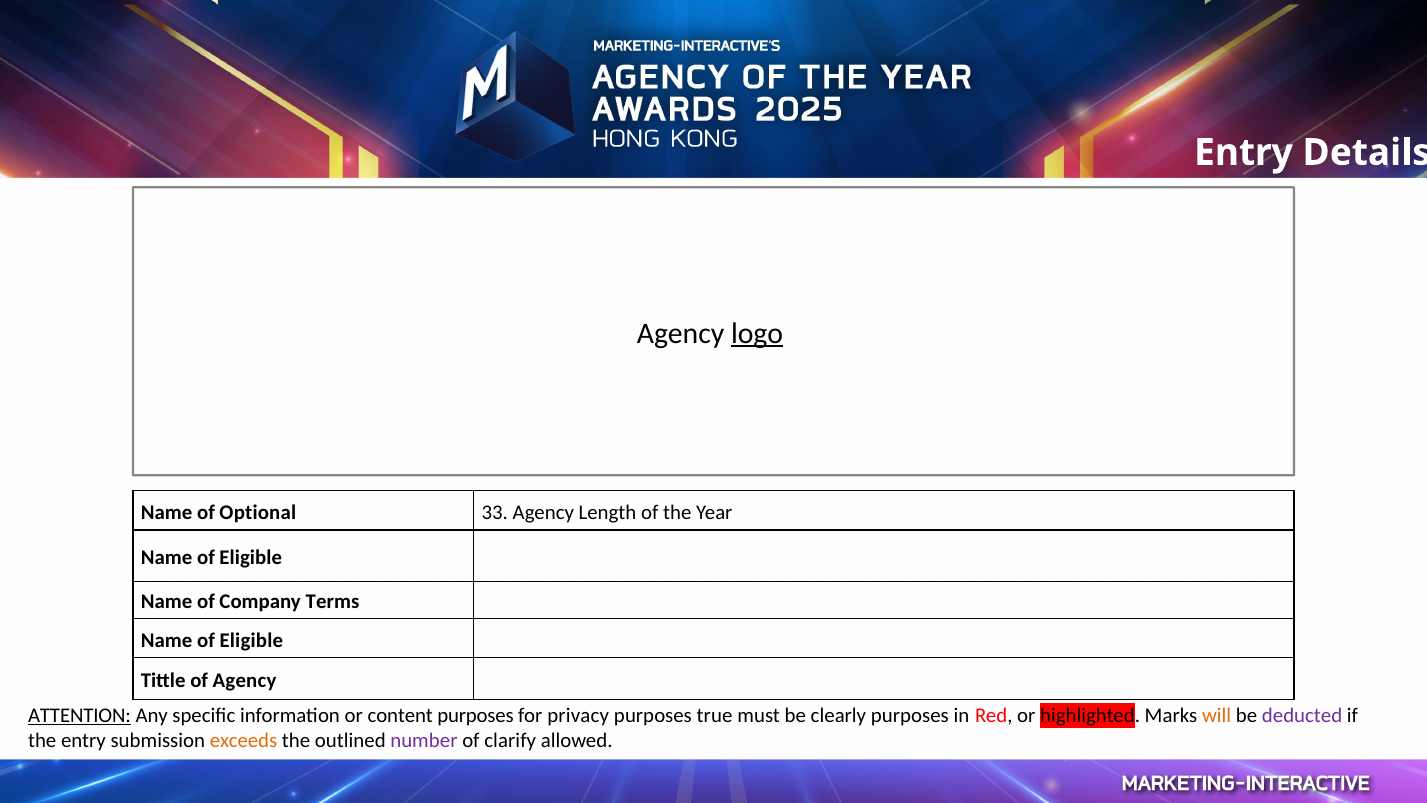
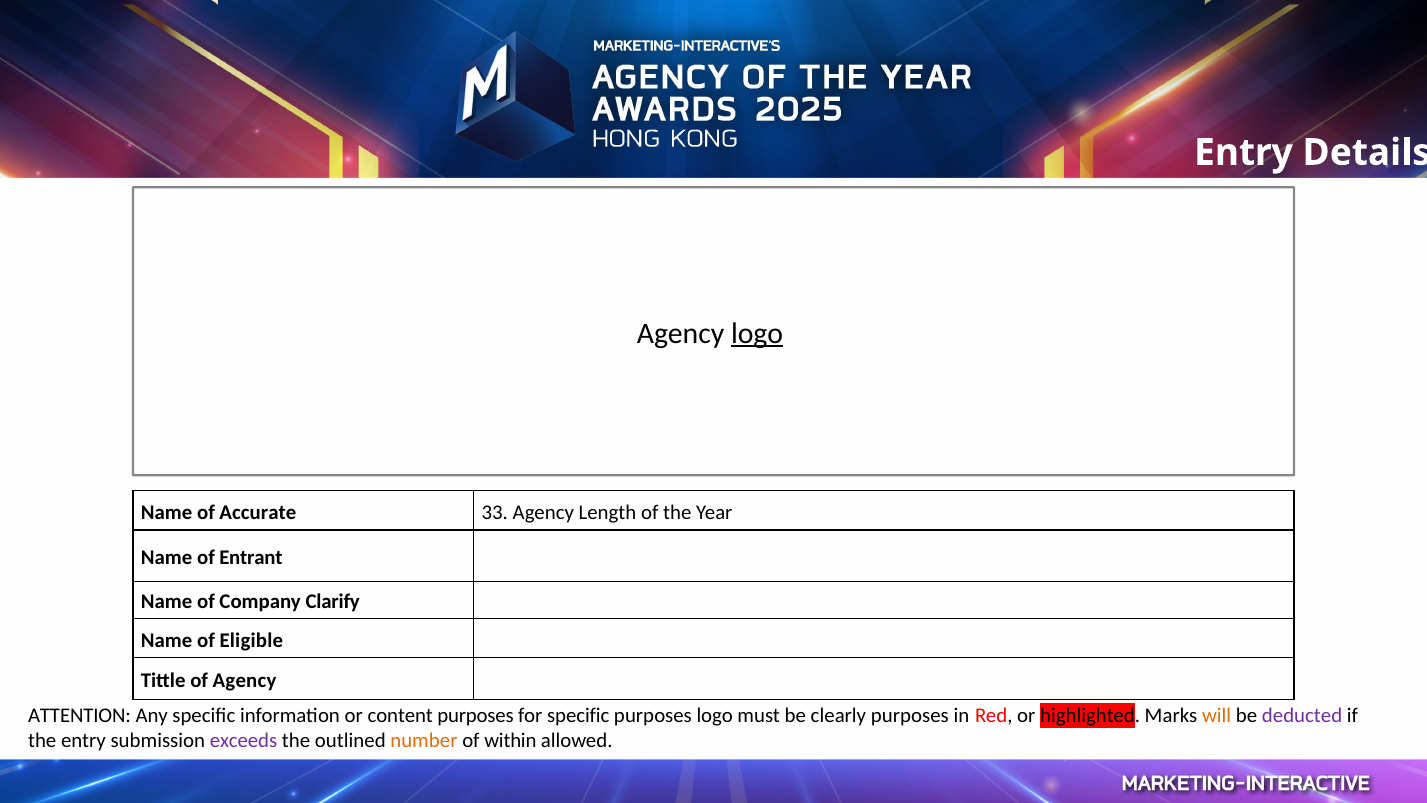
Optional: Optional -> Accurate
Eligible at (251, 558): Eligible -> Entrant
Terms: Terms -> Clarify
ATTENTION underline: present -> none
for privacy: privacy -> specific
purposes true: true -> logo
exceeds colour: orange -> purple
number colour: purple -> orange
clarify: clarify -> within
